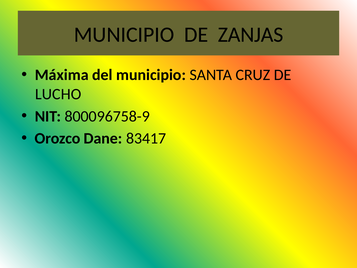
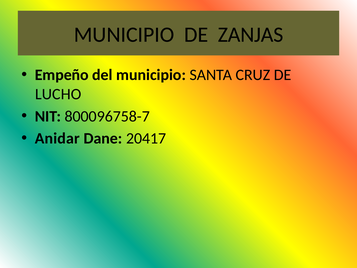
Máxima: Máxima -> Empeño
800096758-9: 800096758-9 -> 800096758-7
Orozco: Orozco -> Anidar
83417: 83417 -> 20417
